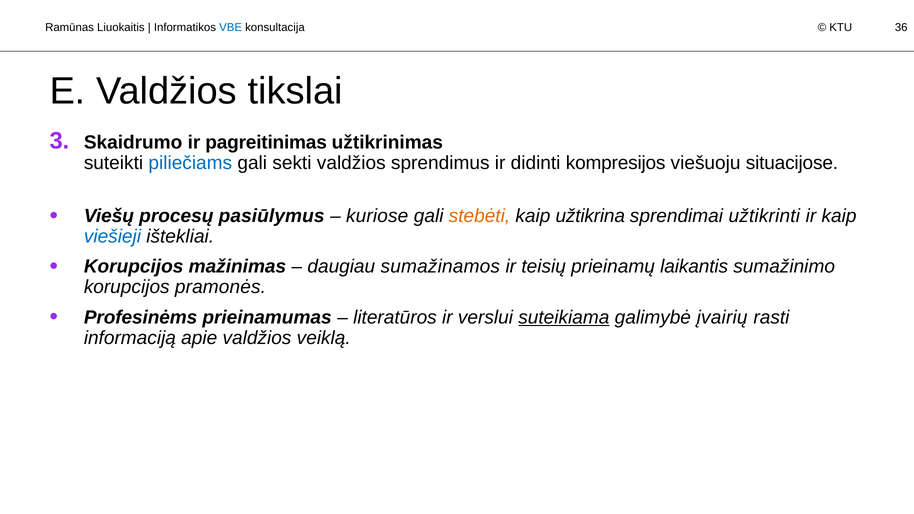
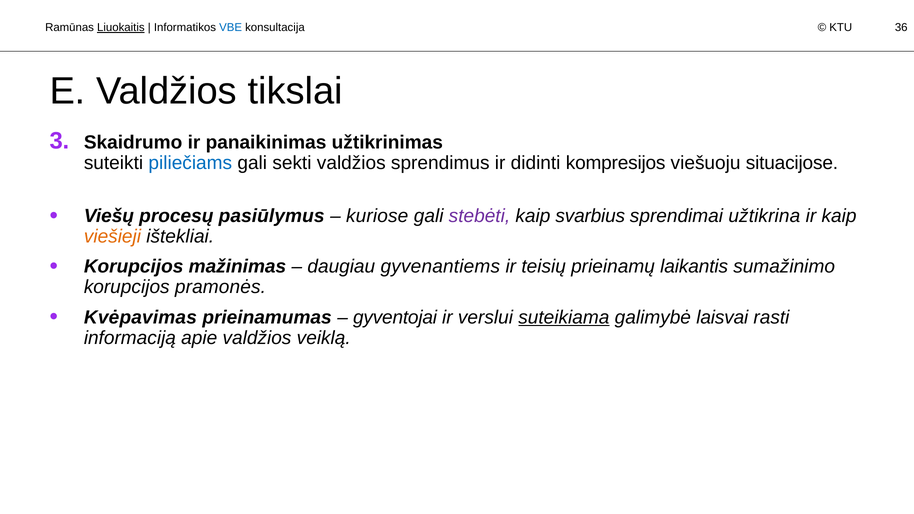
Liuokaitis underline: none -> present
pagreitinimas: pagreitinimas -> panaikinimas
stebėti colour: orange -> purple
užtikrina: užtikrina -> svarbius
užtikrinti: užtikrinti -> užtikrina
viešieji colour: blue -> orange
sumažinamos: sumažinamos -> gyvenantiems
Profesinėms: Profesinėms -> Kvėpavimas
literatūros: literatūros -> gyventojai
įvairių: įvairių -> laisvai
